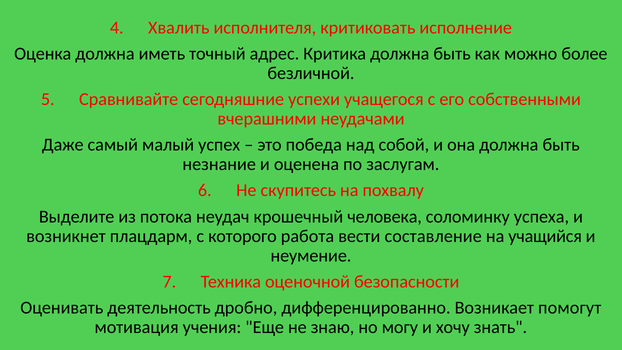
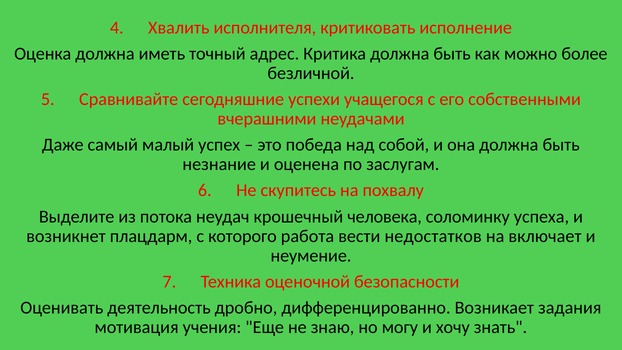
составление: составление -> недостатков
учащийся: учащийся -> включает
помогут: помогут -> задания
